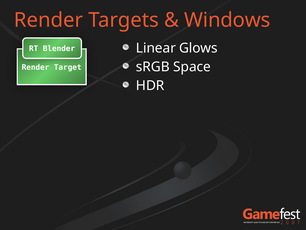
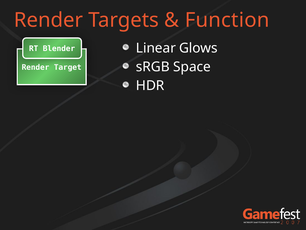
Windows: Windows -> Function
